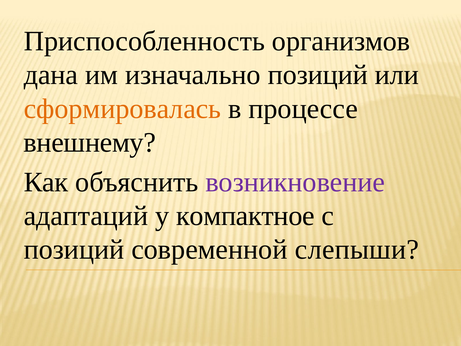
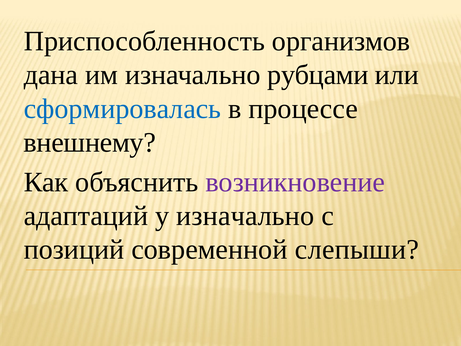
изначально позиций: позиций -> рубцами
сформировалась colour: orange -> blue
у компактное: компактное -> изначально
